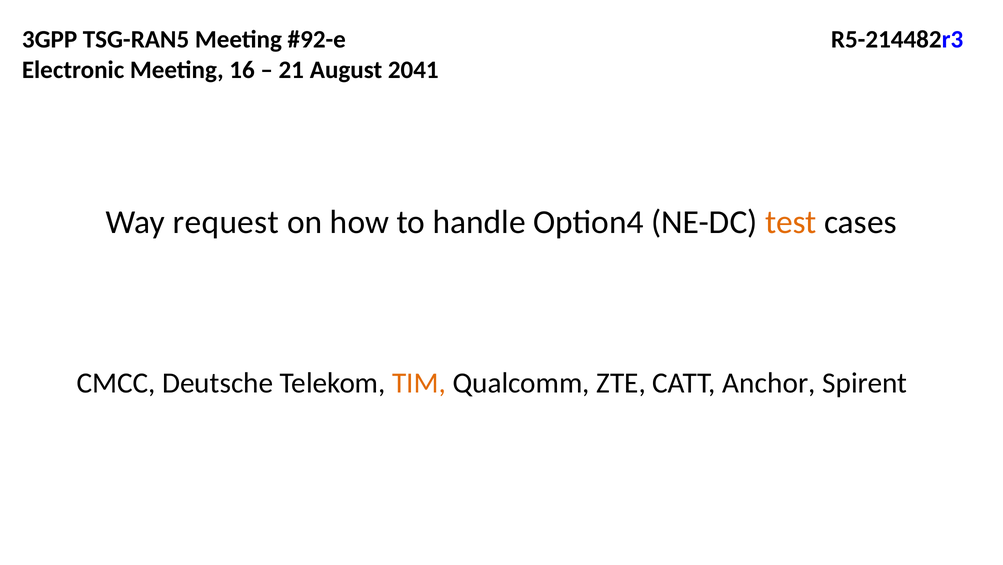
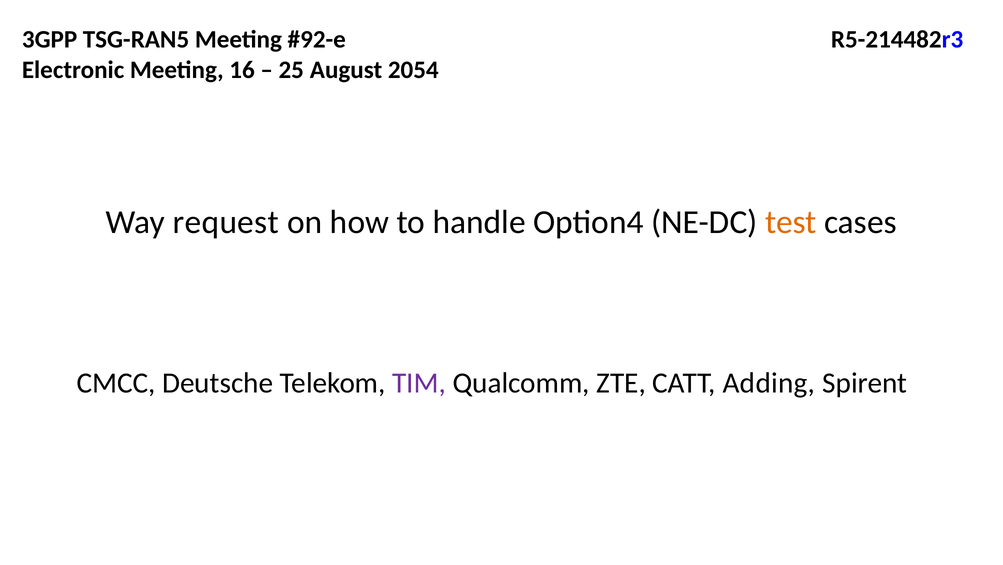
21: 21 -> 25
2041: 2041 -> 2054
TIM colour: orange -> purple
Anchor: Anchor -> Adding
